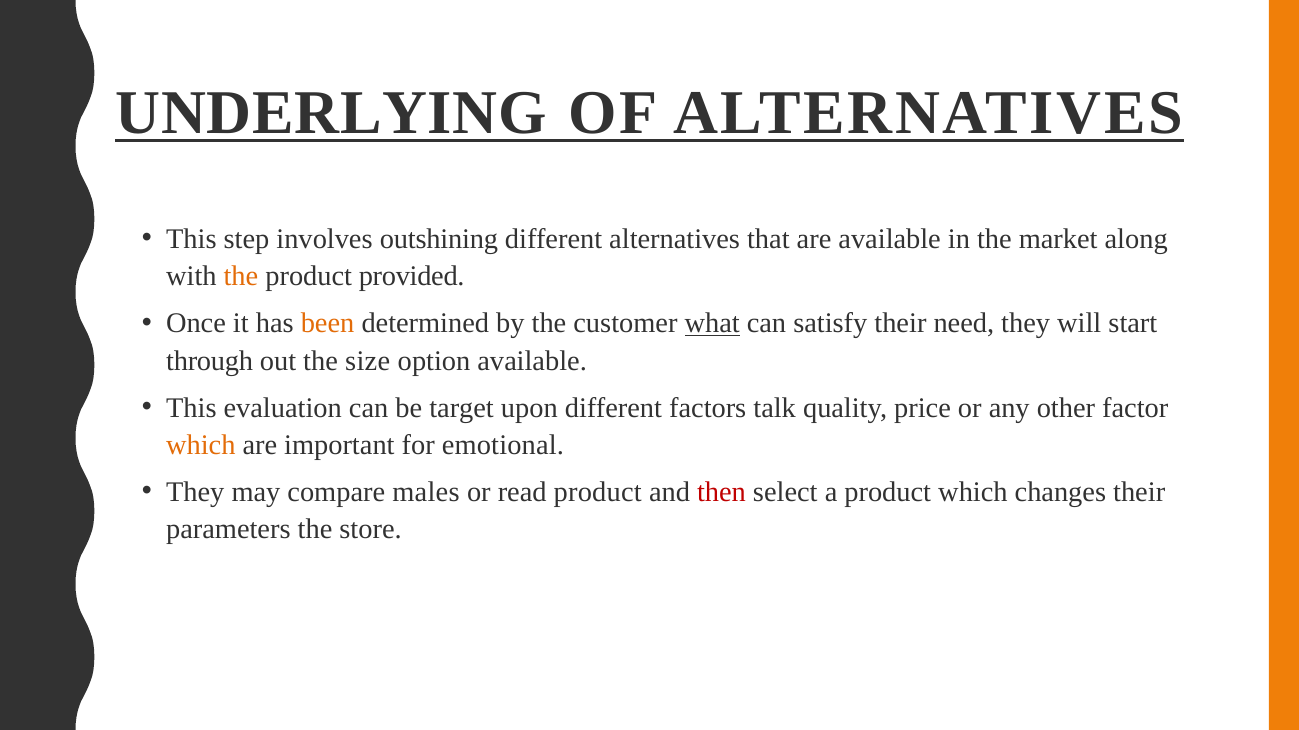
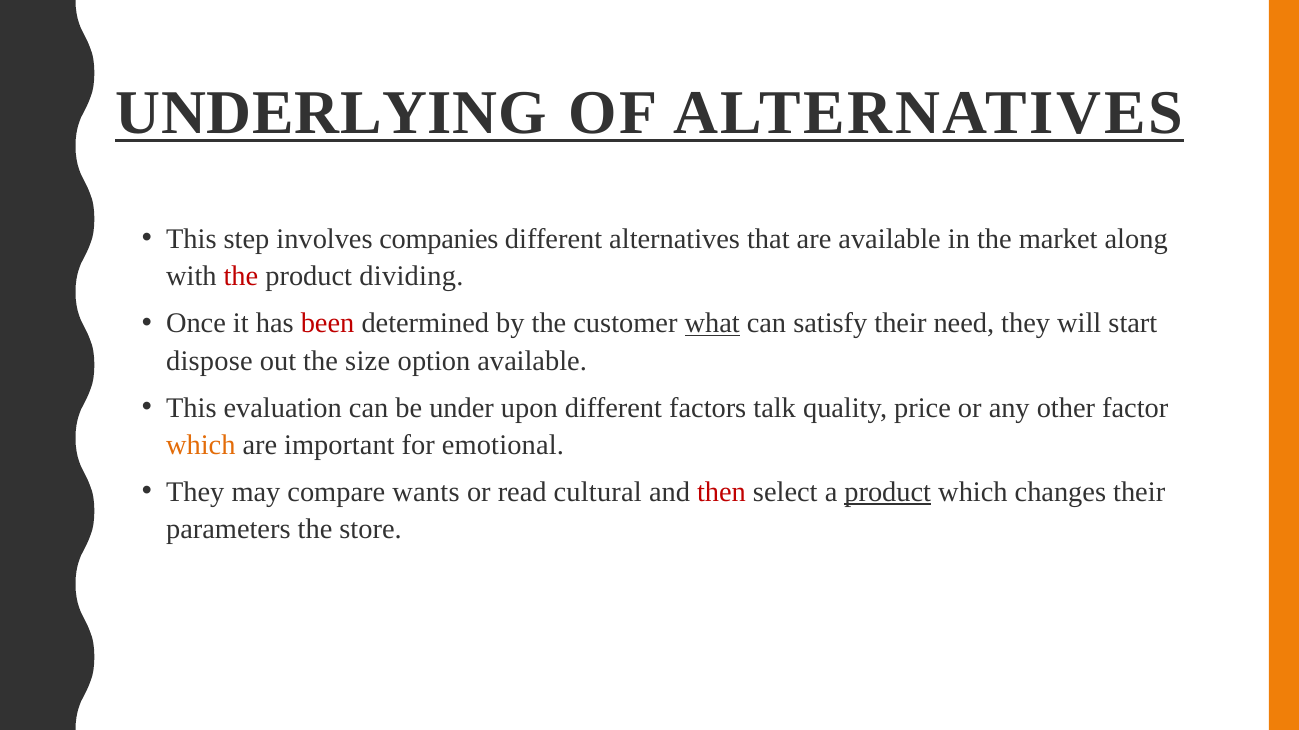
outshining: outshining -> companies
the at (241, 277) colour: orange -> red
provided: provided -> dividing
been colour: orange -> red
through: through -> dispose
target: target -> under
males: males -> wants
read product: product -> cultural
product at (888, 493) underline: none -> present
